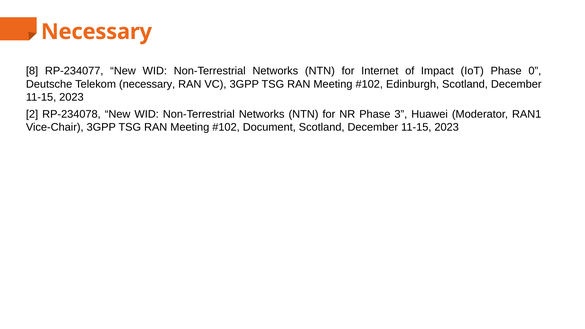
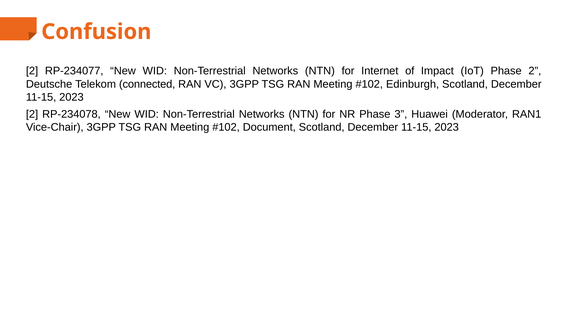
Necessary at (96, 32): Necessary -> Confusion
8 at (32, 71): 8 -> 2
Phase 0: 0 -> 2
Telekom necessary: necessary -> connected
